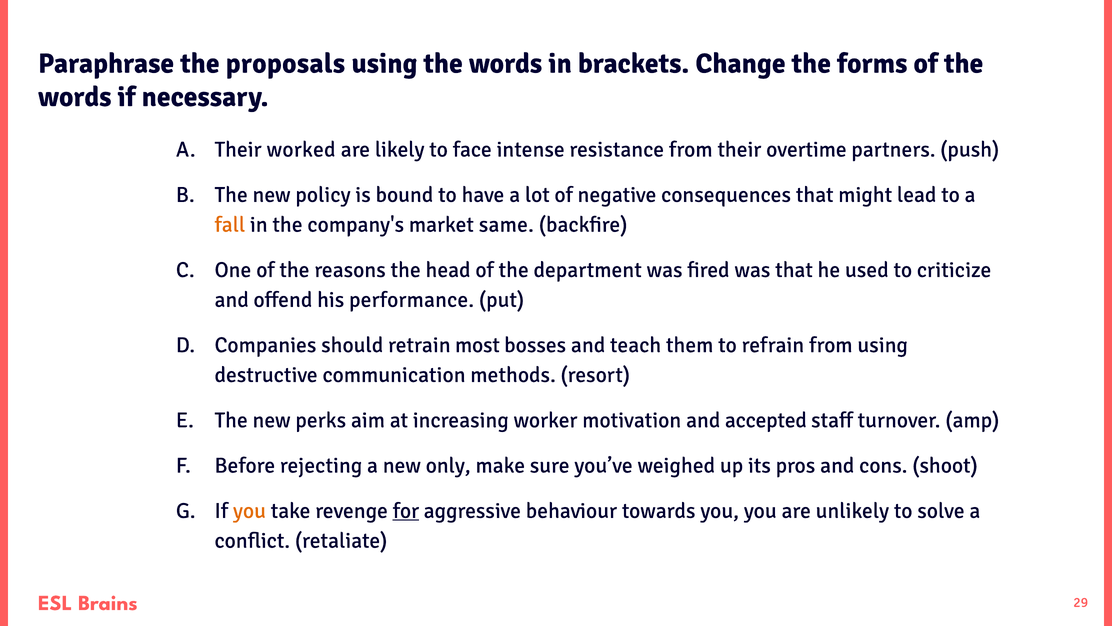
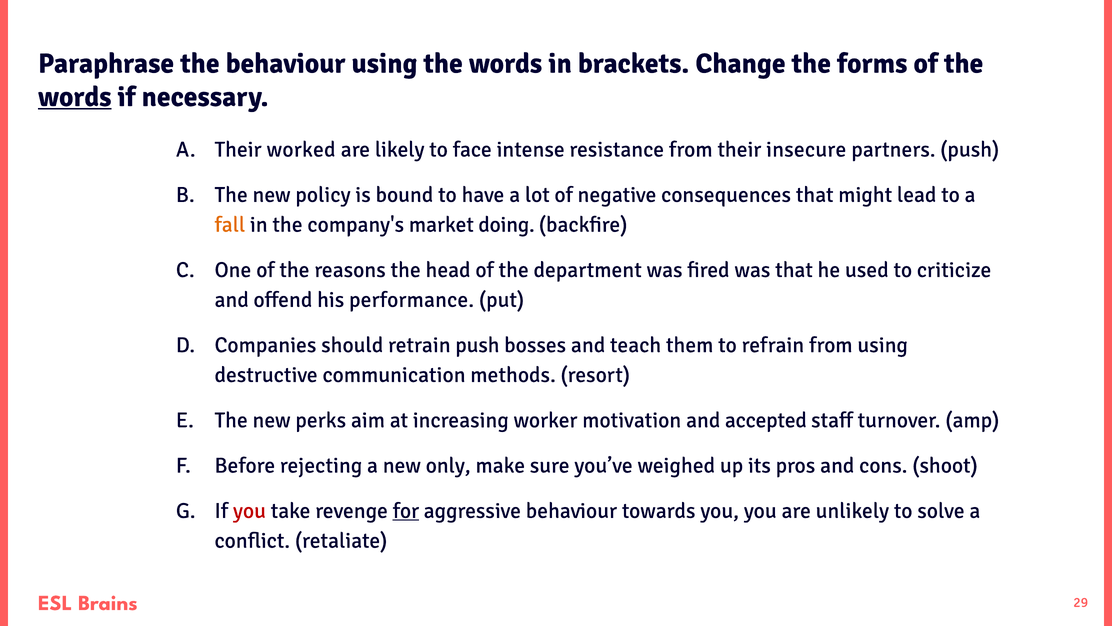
the proposals: proposals -> behaviour
words at (75, 97) underline: none -> present
overtime: overtime -> insecure
same: same -> doing
retrain most: most -> push
you at (249, 510) colour: orange -> red
